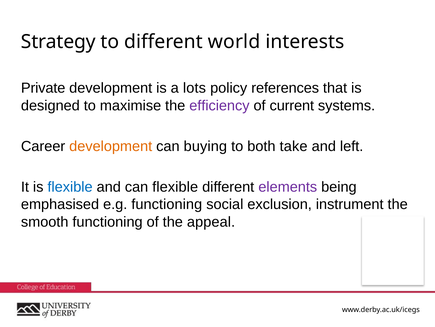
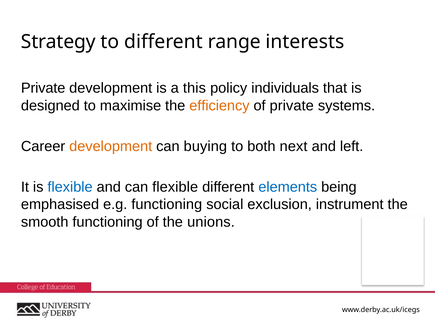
world: world -> range
lots: lots -> this
references: references -> individuals
efficiency colour: purple -> orange
of current: current -> private
take: take -> next
elements colour: purple -> blue
appeal: appeal -> unions
